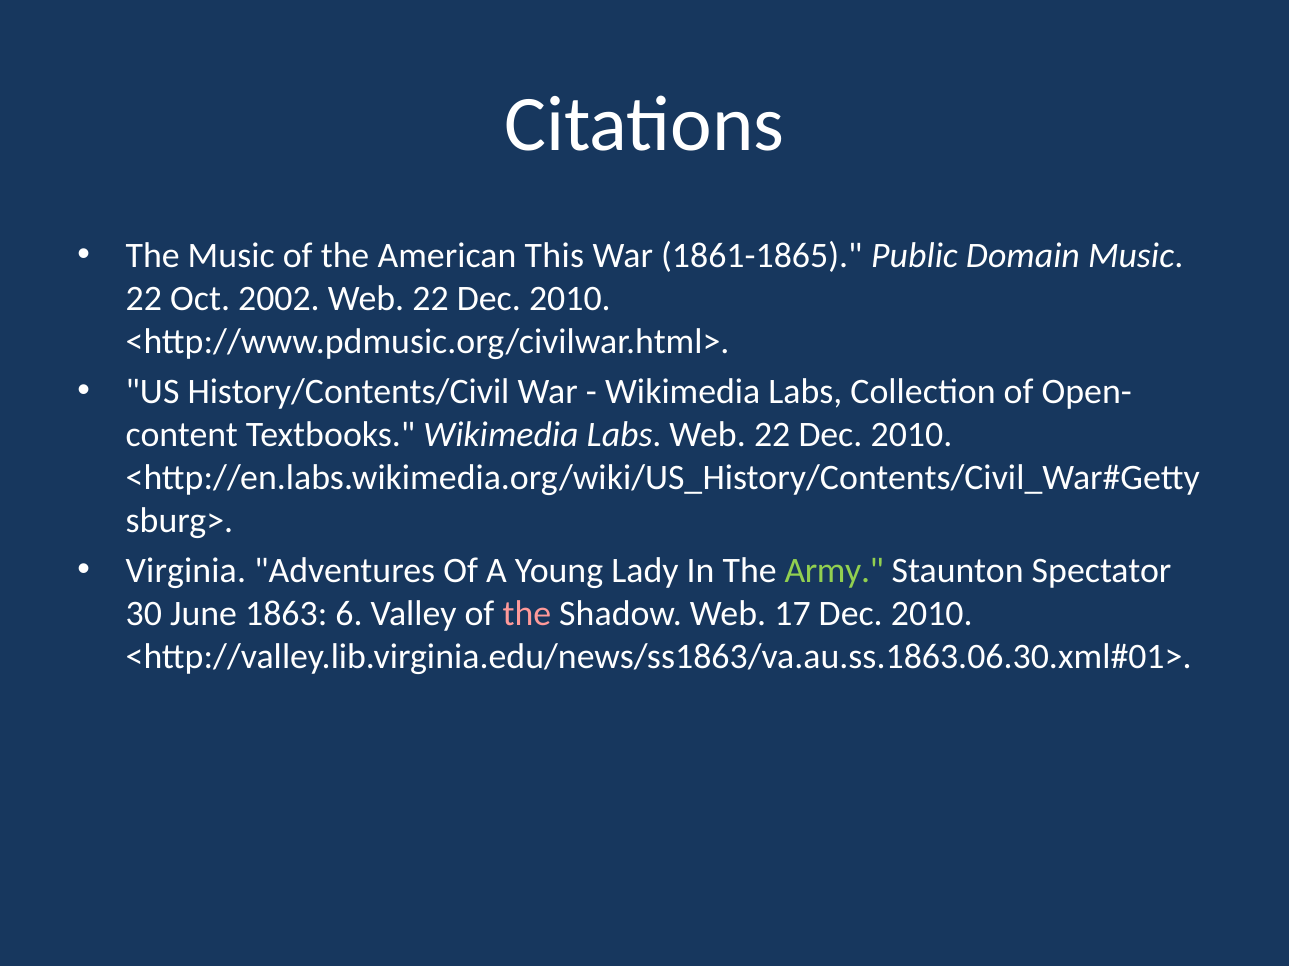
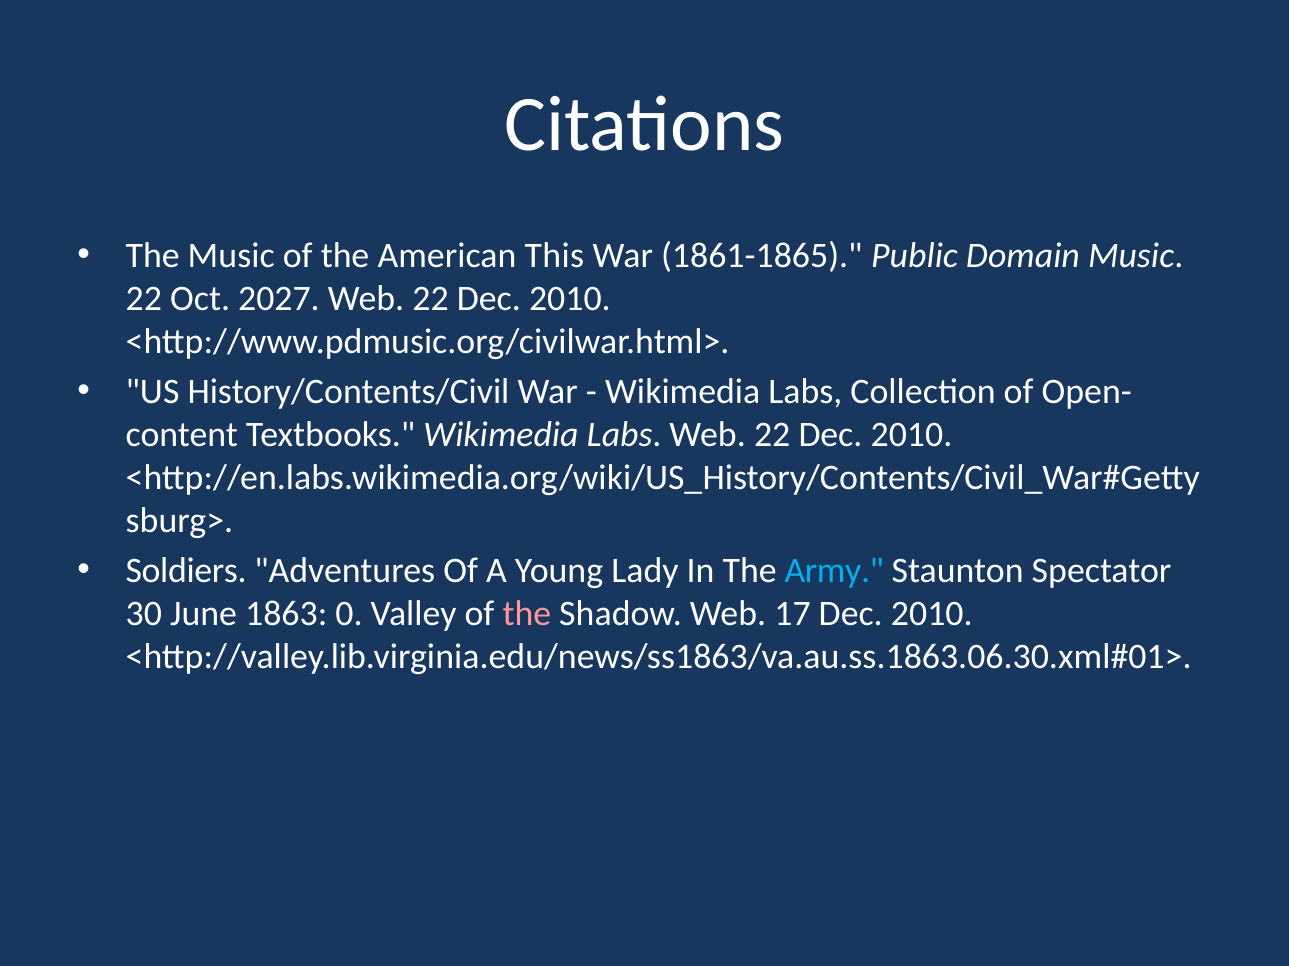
2002: 2002 -> 2027
Virginia: Virginia -> Soldiers
Army colour: light green -> light blue
6: 6 -> 0
